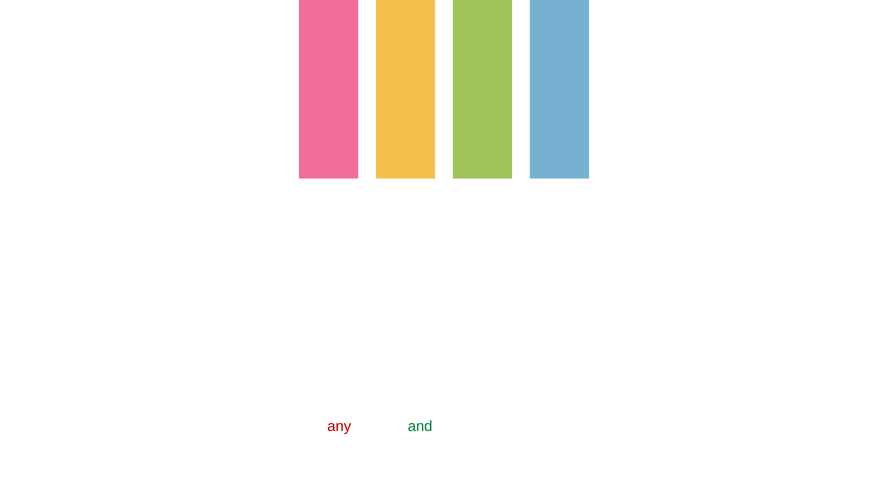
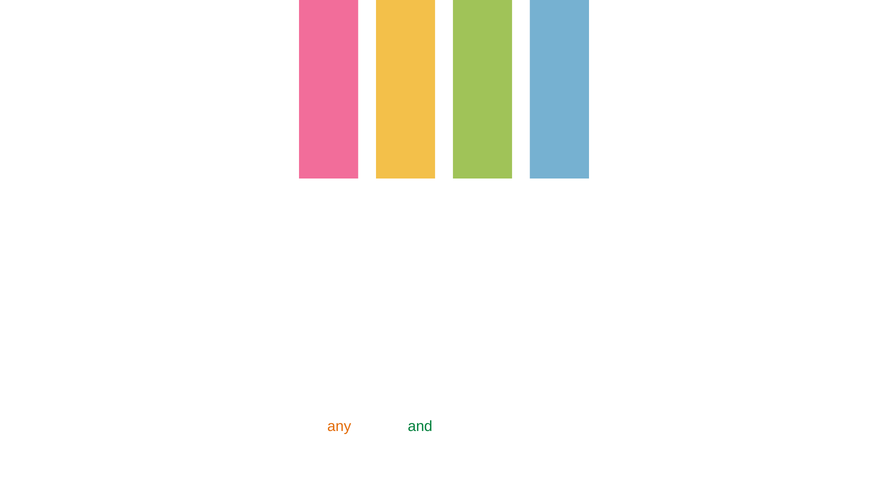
any colour: red -> orange
